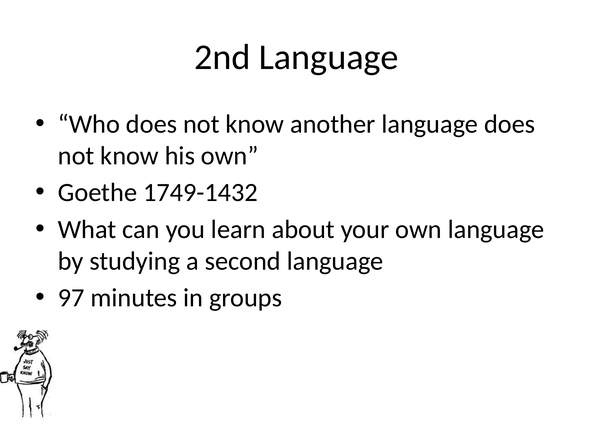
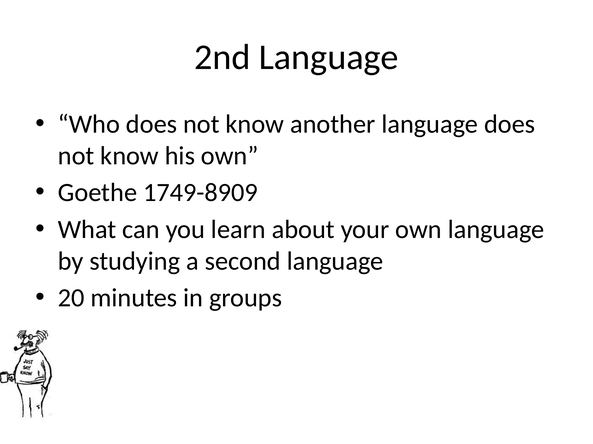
1749-1432: 1749-1432 -> 1749-8909
97: 97 -> 20
